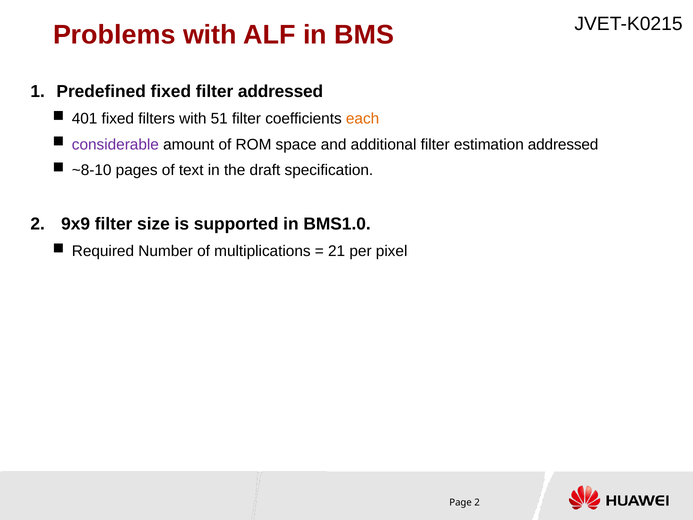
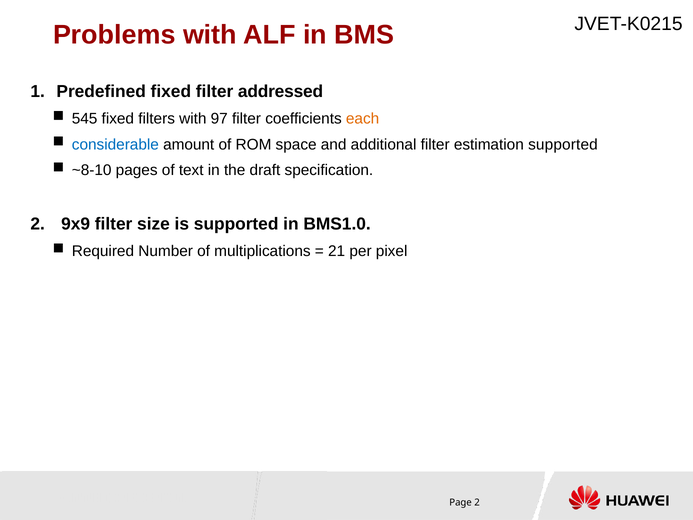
401: 401 -> 545
51: 51 -> 97
considerable colour: purple -> blue
estimation addressed: addressed -> supported
